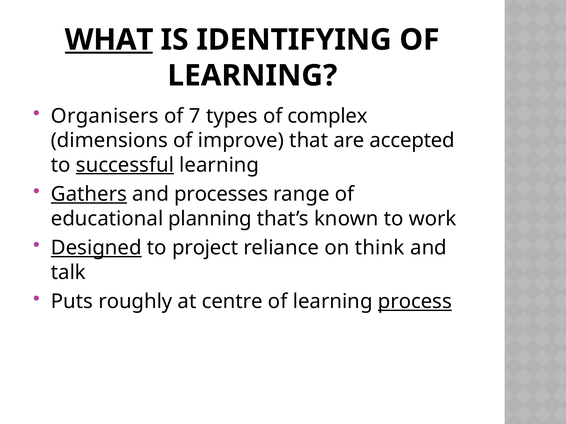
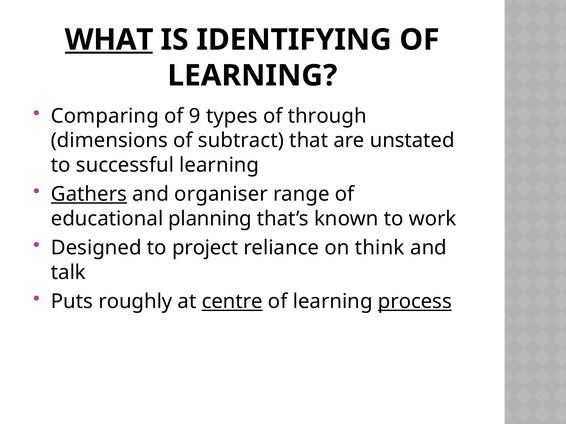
Organisers: Organisers -> Comparing
7: 7 -> 9
complex: complex -> through
improve: improve -> subtract
accepted: accepted -> unstated
successful underline: present -> none
processes: processes -> organiser
Designed underline: present -> none
centre underline: none -> present
